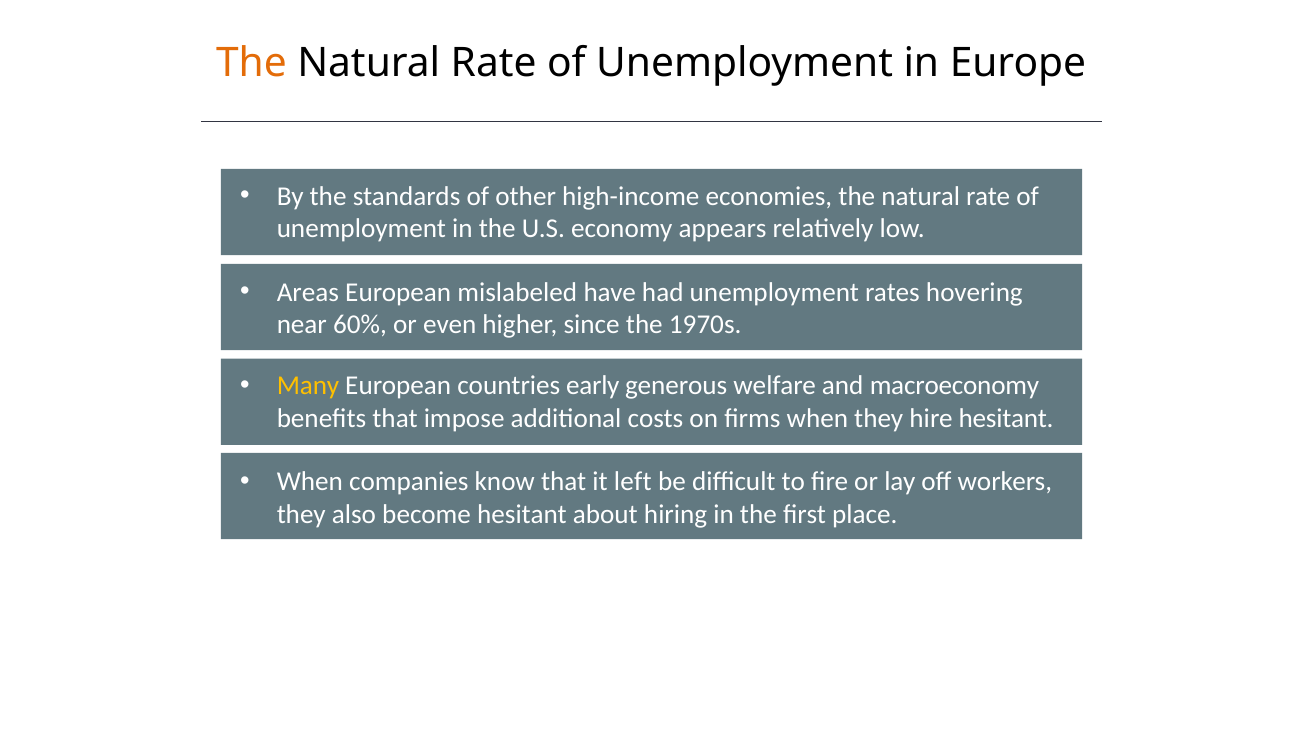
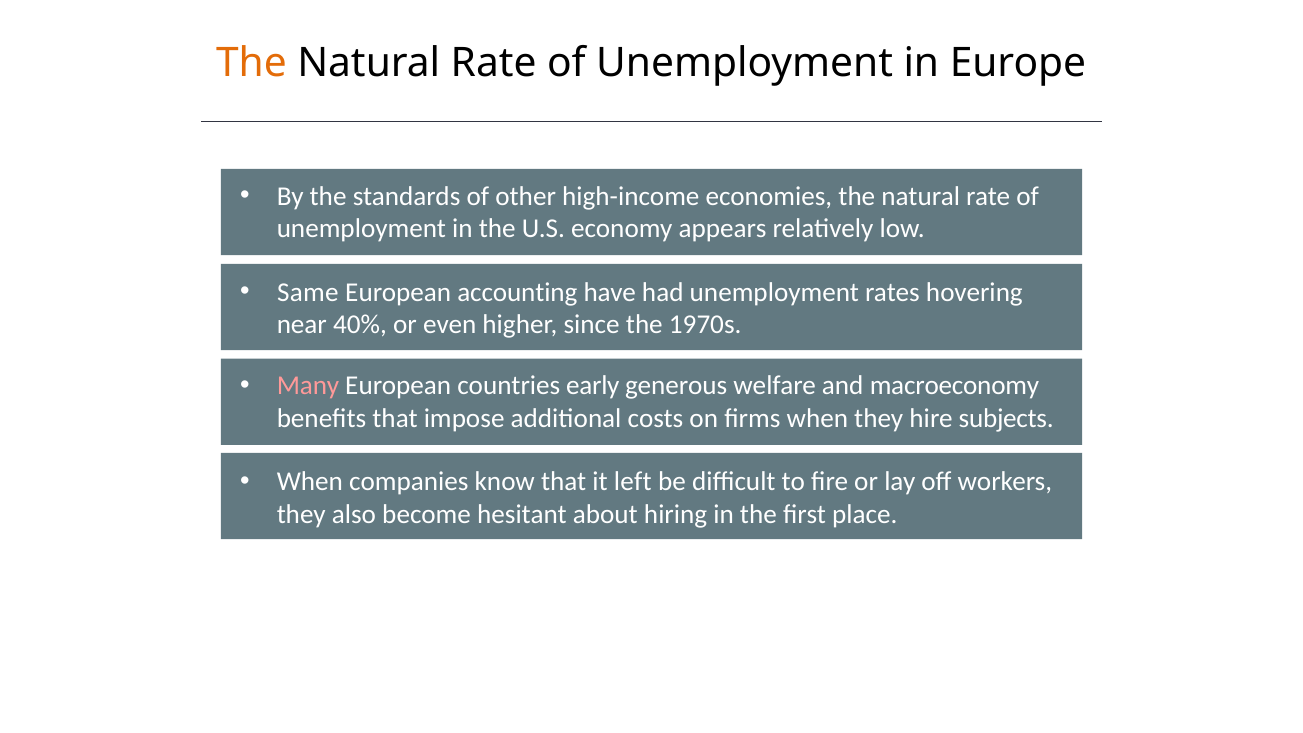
Areas: Areas -> Same
mislabeled: mislabeled -> accounting
60%: 60% -> 40%
Many colour: yellow -> pink
hire hesitant: hesitant -> subjects
